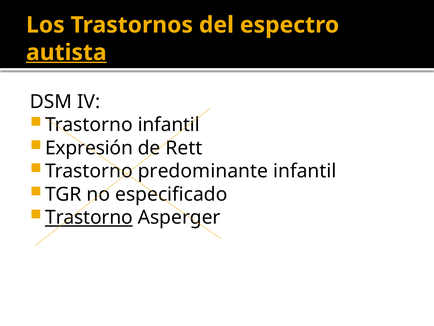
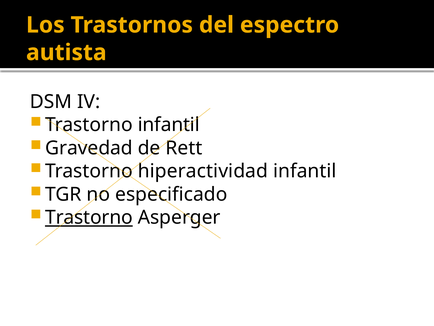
autista underline: present -> none
Expresión: Expresión -> Gravedad
predominante: predominante -> hiperactividad
